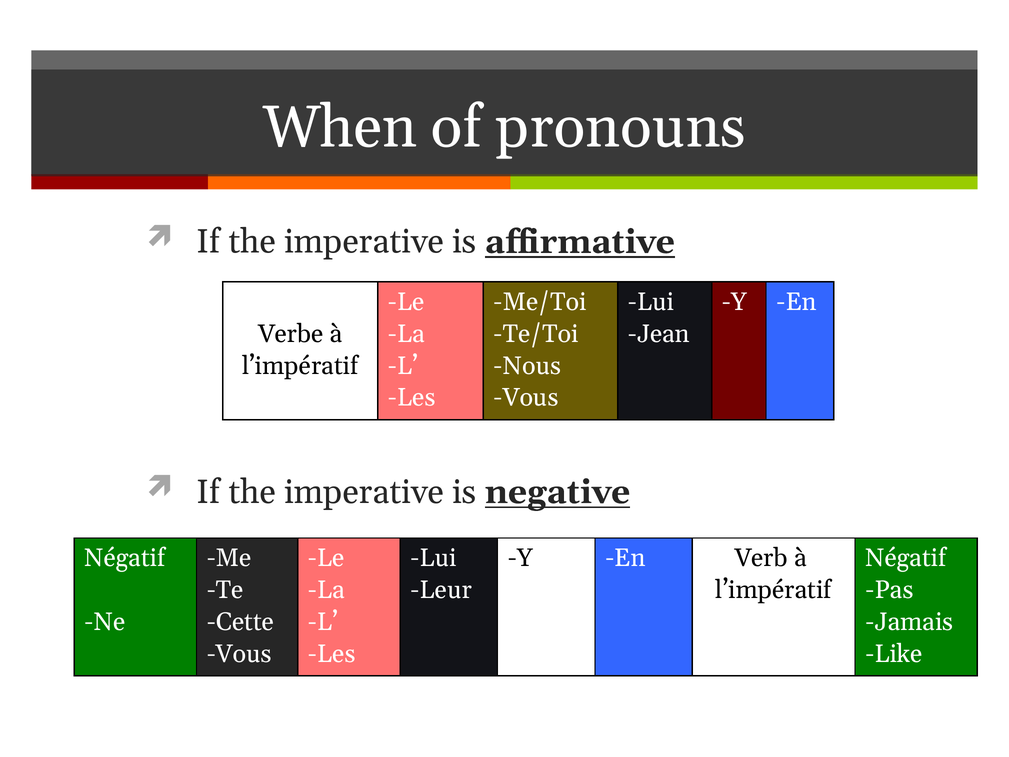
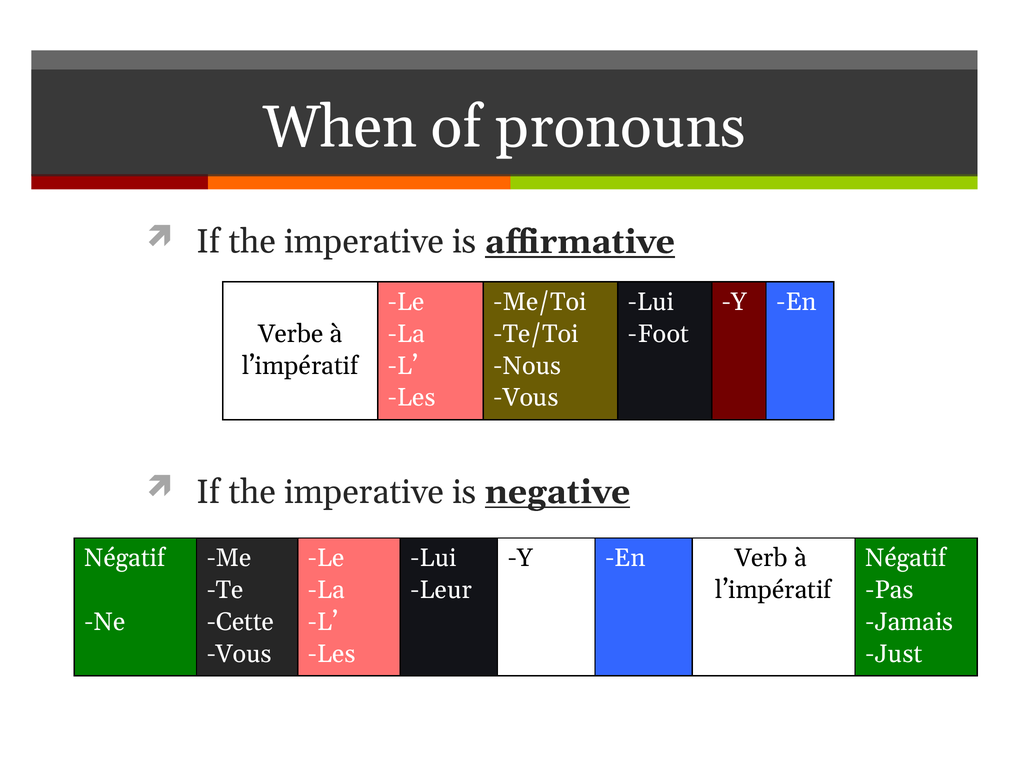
Jean: Jean -> Foot
Like: Like -> Just
